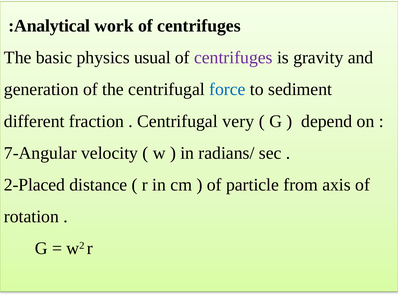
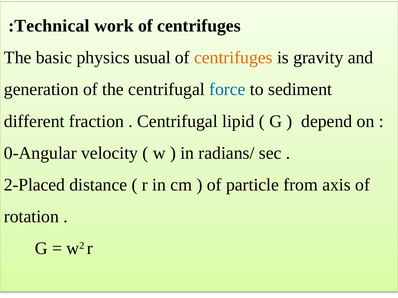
Analytical: Analytical -> Technical
centrifuges at (233, 58) colour: purple -> orange
very: very -> lipid
7-Angular: 7-Angular -> 0-Angular
